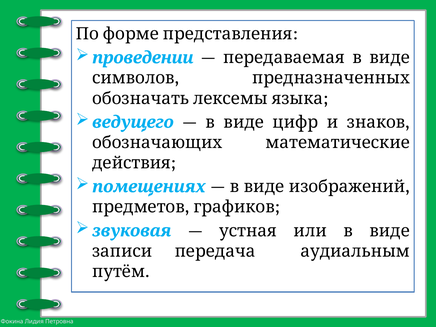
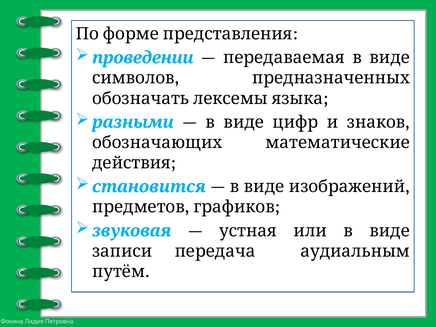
ведущего: ведущего -> разными
помещениях: помещениях -> становится
